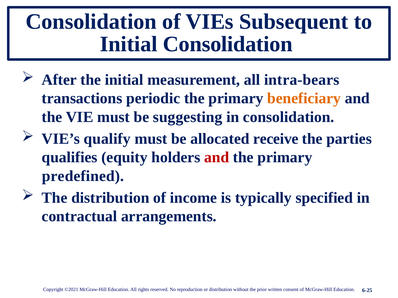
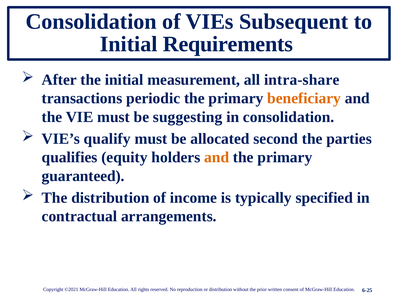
Initial Consolidation: Consolidation -> Requirements
intra-bears: intra-bears -> intra-share
receive: receive -> second
and at (217, 158) colour: red -> orange
predefined: predefined -> guaranteed
